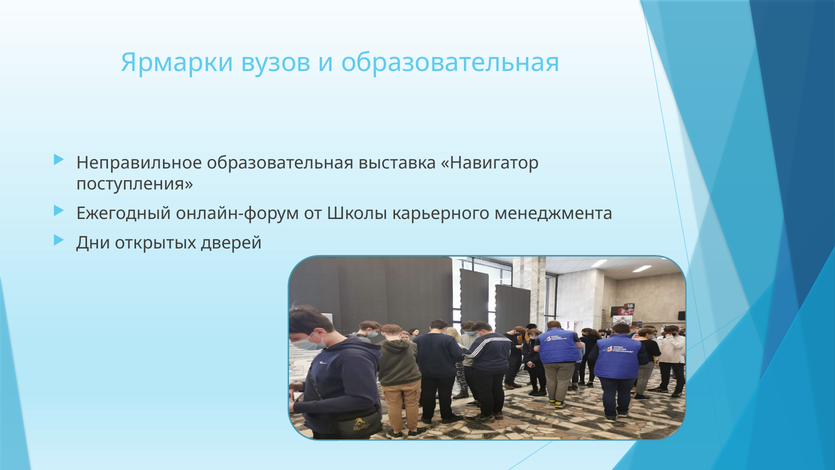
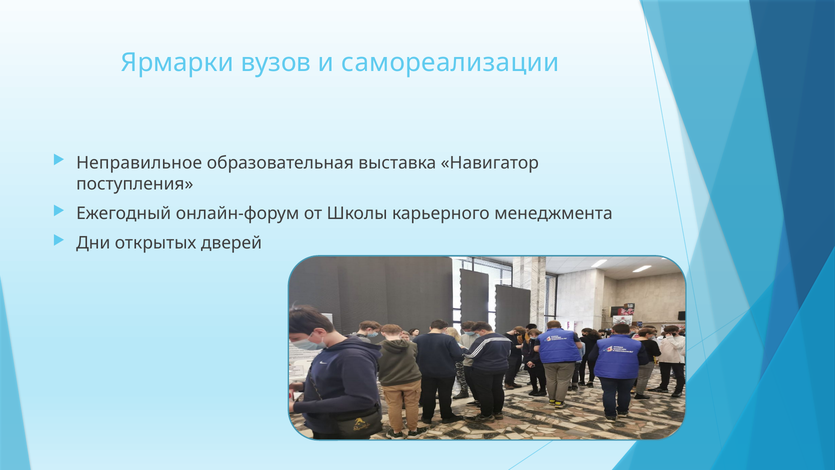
и образовательная: образовательная -> самореализации
